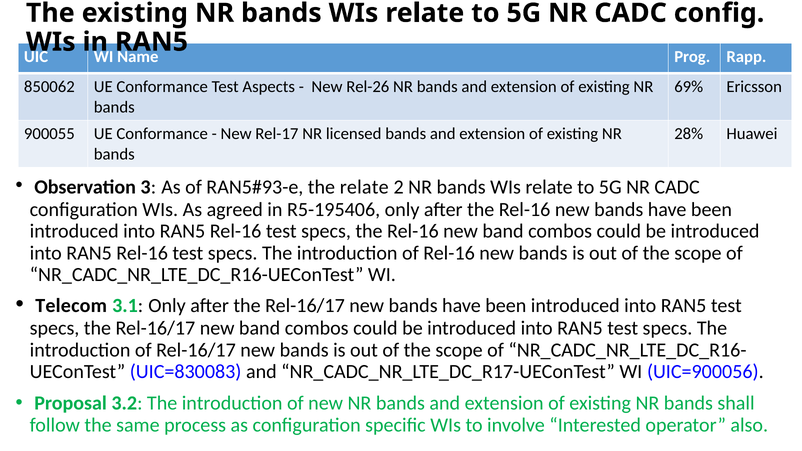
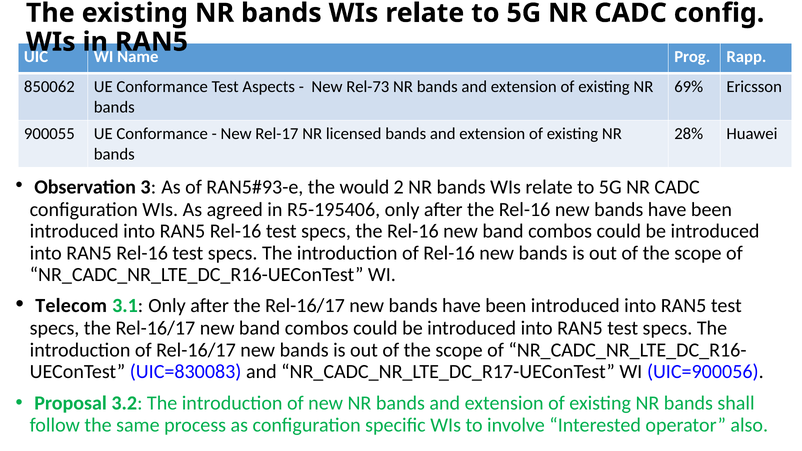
Rel-26: Rel-26 -> Rel-73
the relate: relate -> would
